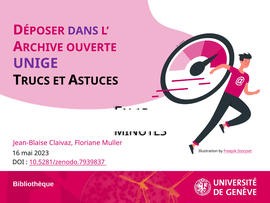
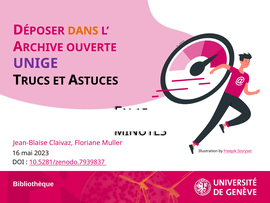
DANS colour: purple -> orange
